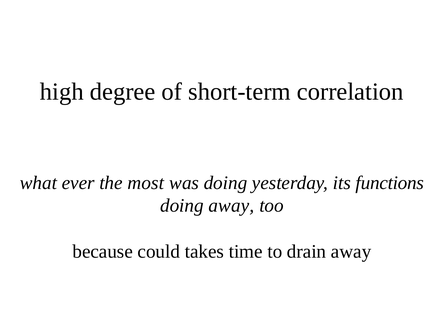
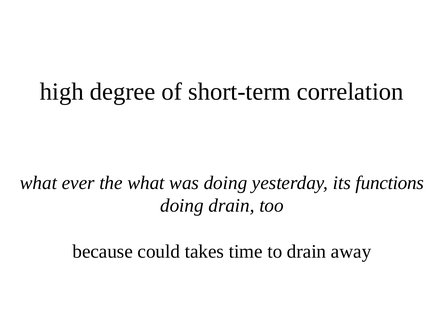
the most: most -> what
doing away: away -> drain
